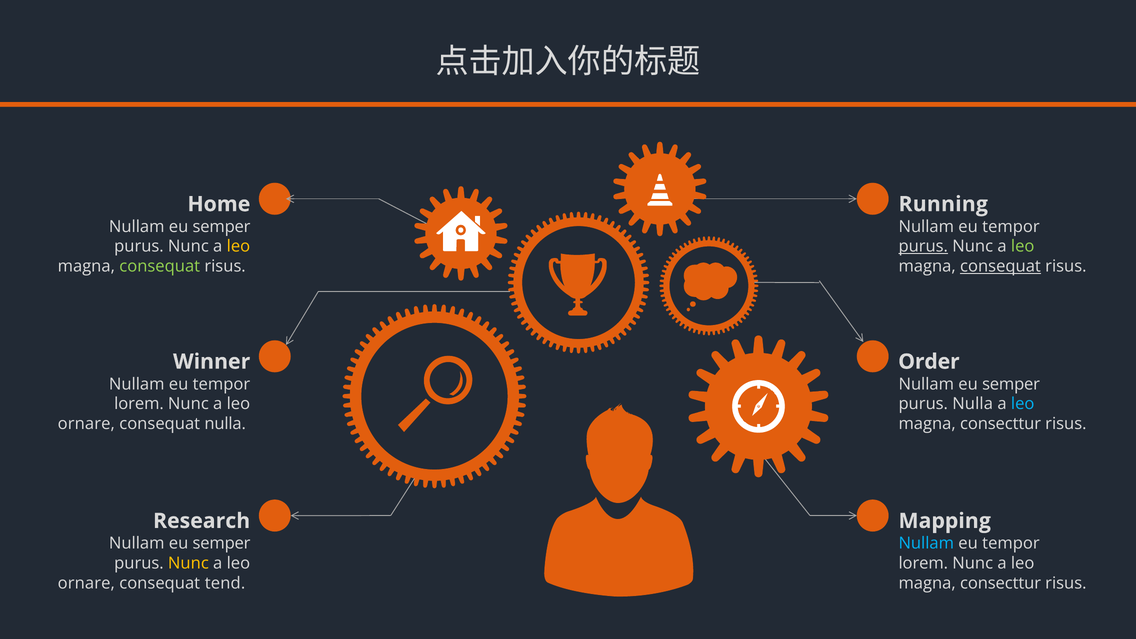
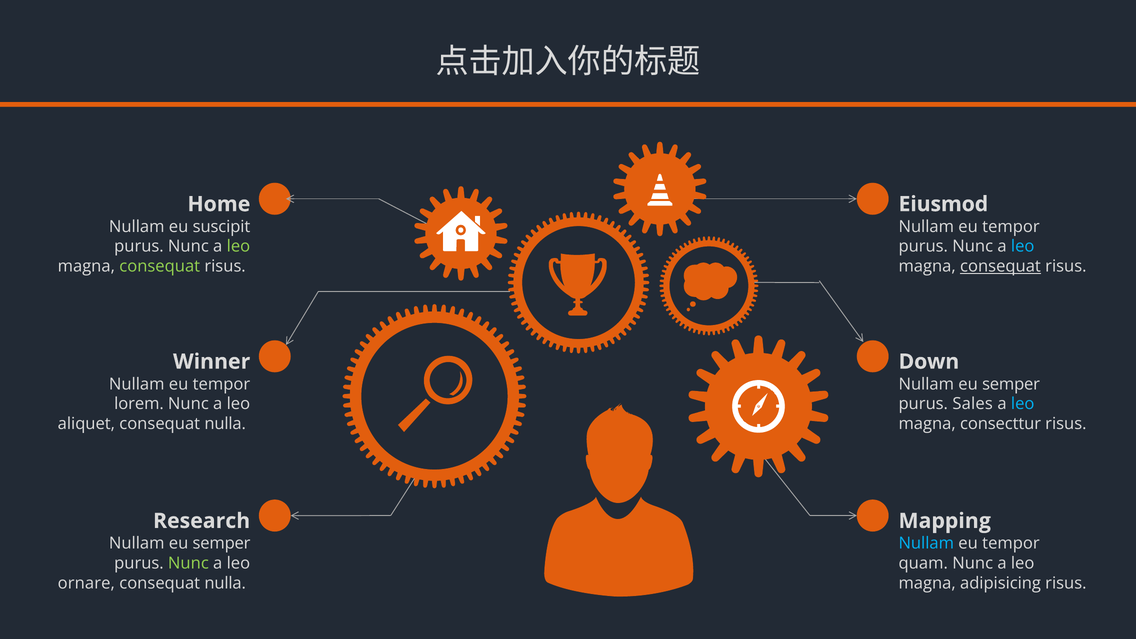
Running: Running -> Eiusmod
semper at (222, 227): semper -> suscipit
leo at (238, 247) colour: yellow -> light green
purus at (923, 247) underline: present -> none
leo at (1023, 247) colour: light green -> light blue
Order: Order -> Down
purus Nulla: Nulla -> Sales
ornare at (86, 424): ornare -> aliquet
Nunc at (188, 563) colour: yellow -> light green
lorem at (923, 563): lorem -> quam
tend at (225, 583): tend -> nulla
consecttur at (1001, 583): consecttur -> adipisicing
